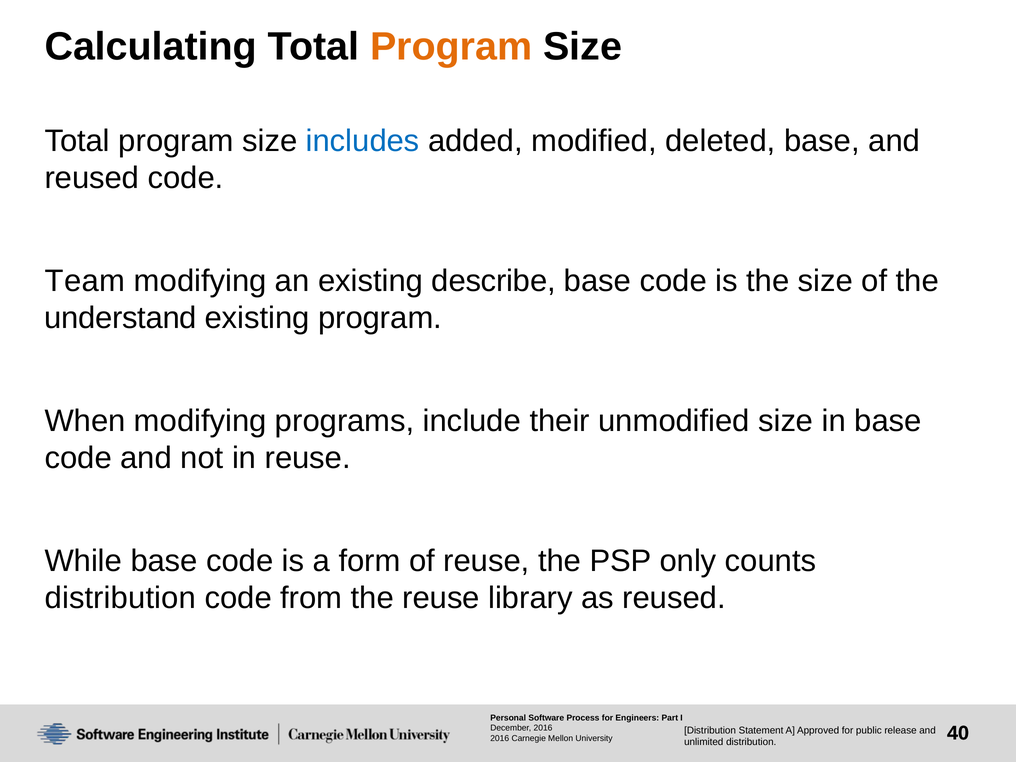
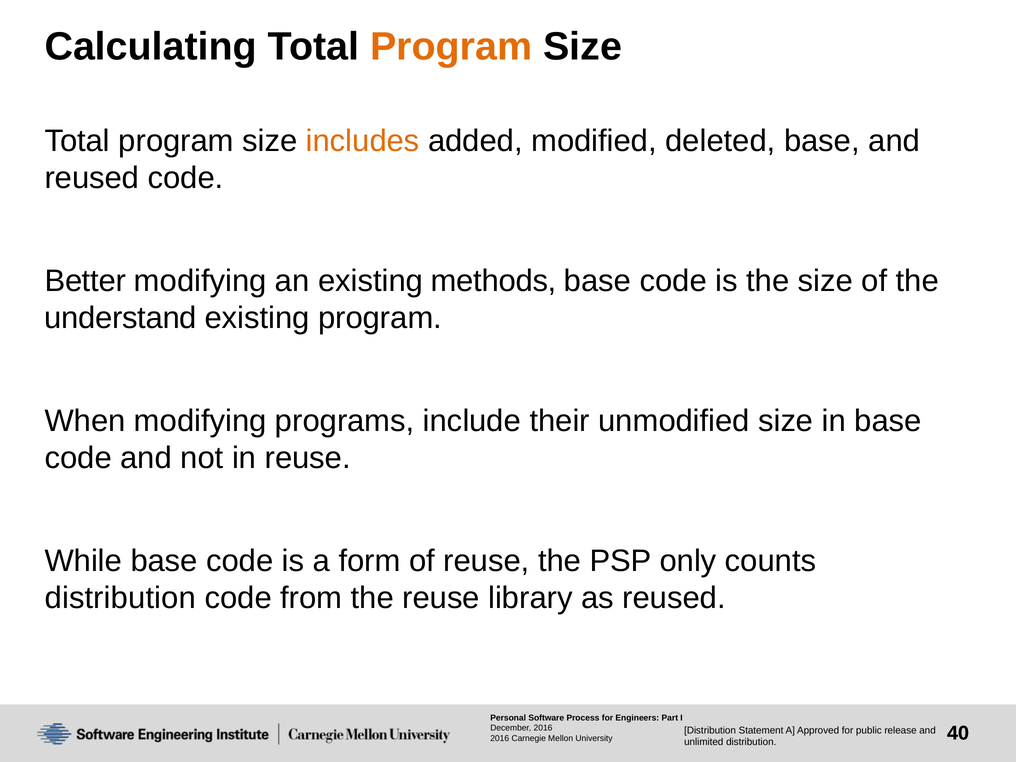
includes colour: blue -> orange
Team: Team -> Better
describe: describe -> methods
